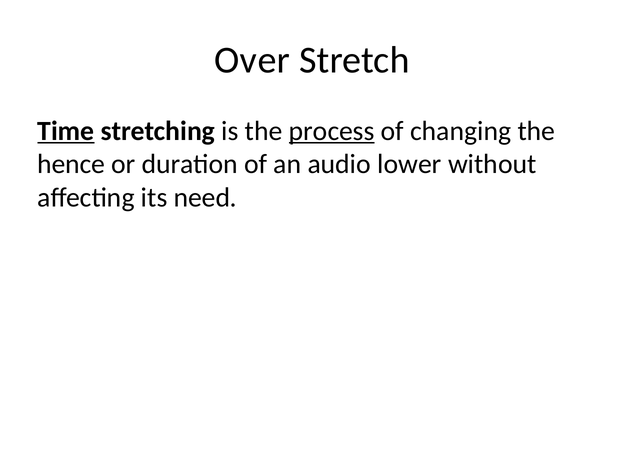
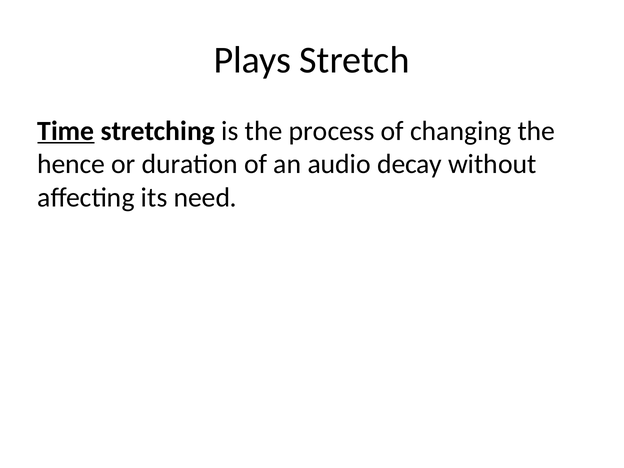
Over: Over -> Plays
process underline: present -> none
lower: lower -> decay
